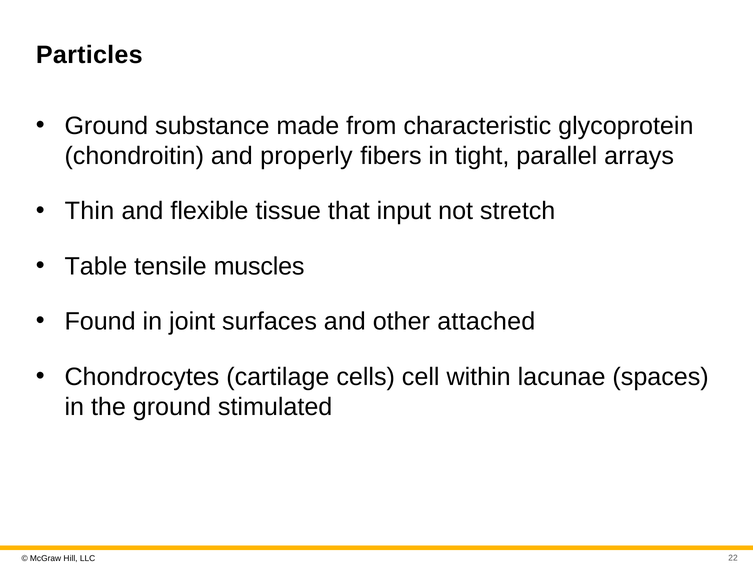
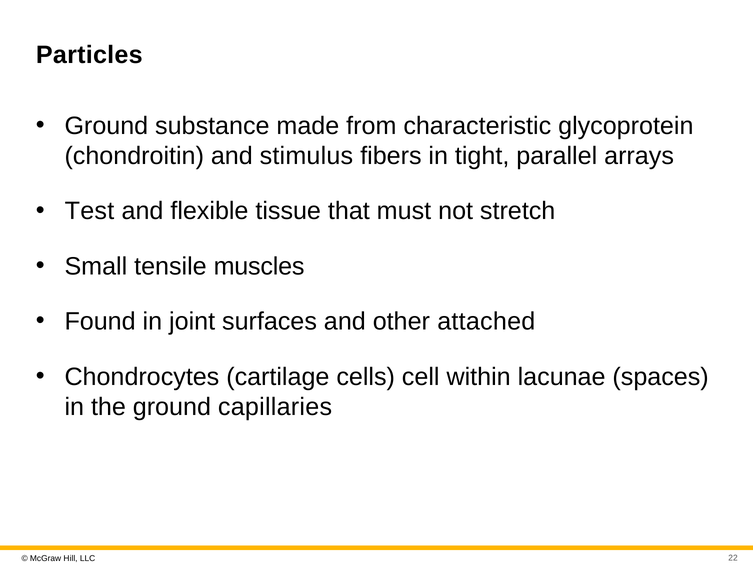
properly: properly -> stimulus
Thin: Thin -> Test
input: input -> must
Table: Table -> Small
stimulated: stimulated -> capillaries
